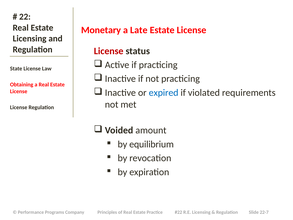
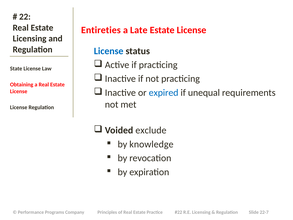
Monetary: Monetary -> Entireties
License at (109, 51) colour: red -> blue
violated: violated -> unequal
amount: amount -> exclude
equilibrium: equilibrium -> knowledge
